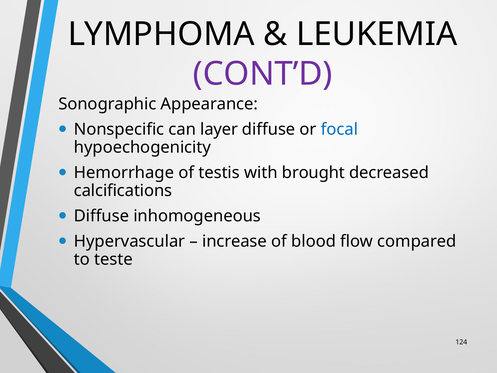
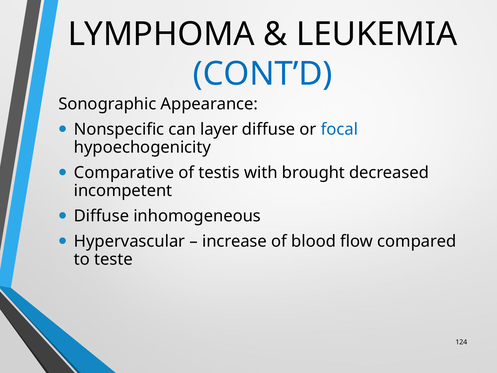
CONT’D colour: purple -> blue
Hemorrhage: Hemorrhage -> Comparative
calcifications: calcifications -> incompetent
